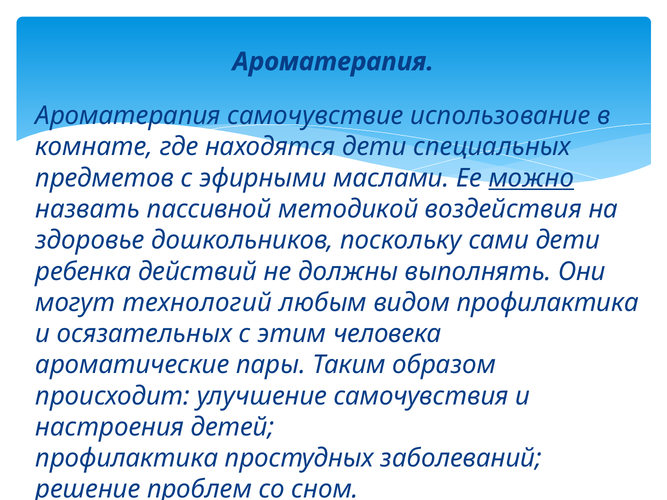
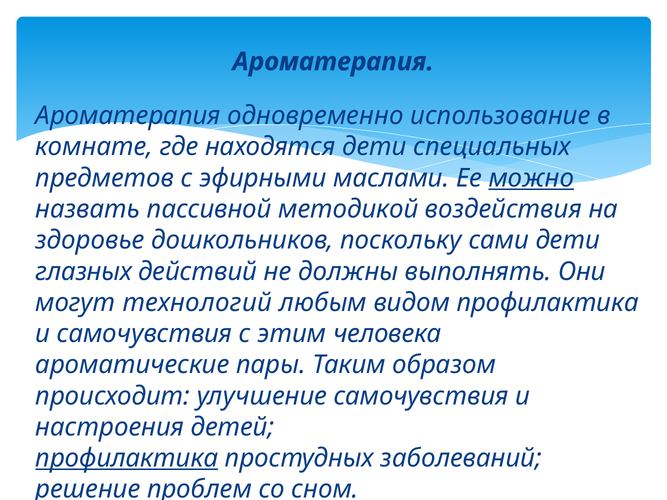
самочувствие: самочувствие -> одновременно
ребенка: ребенка -> глазных
и осязательных: осязательных -> самочувствия
профилактика at (127, 458) underline: none -> present
